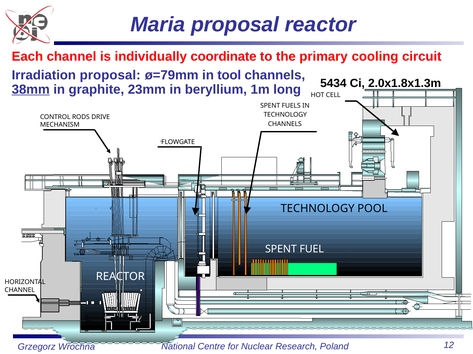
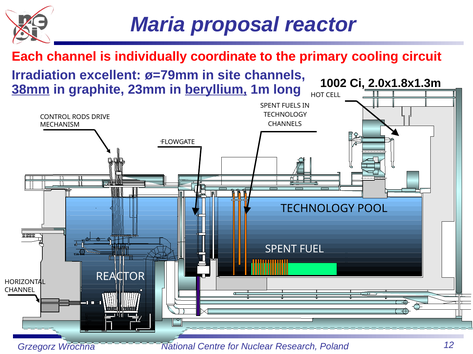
Irradiation proposal: proposal -> excellent
tool: tool -> site
beryllium underline: none -> present
5434: 5434 -> 1002
